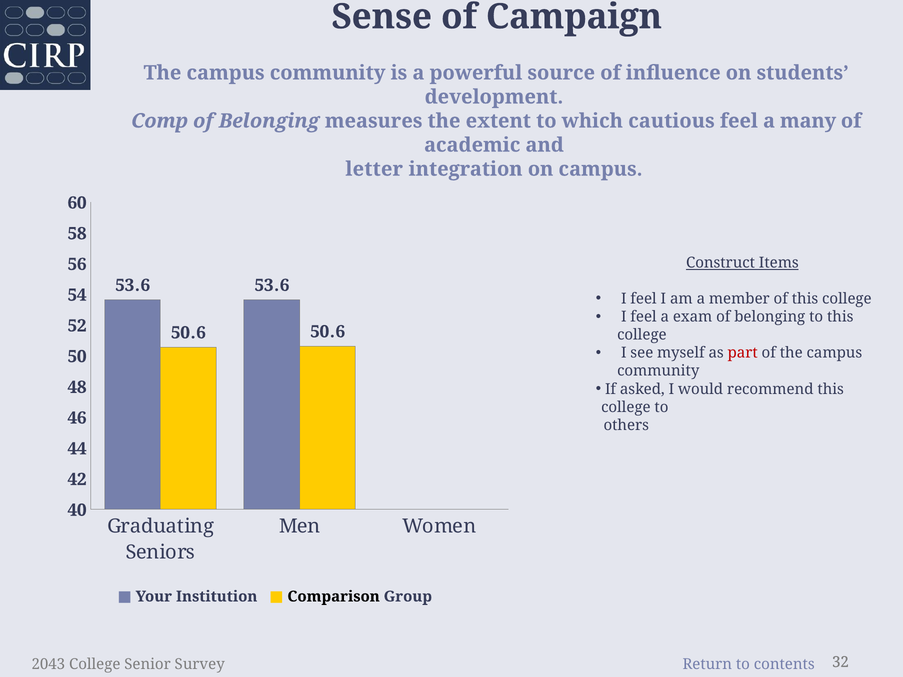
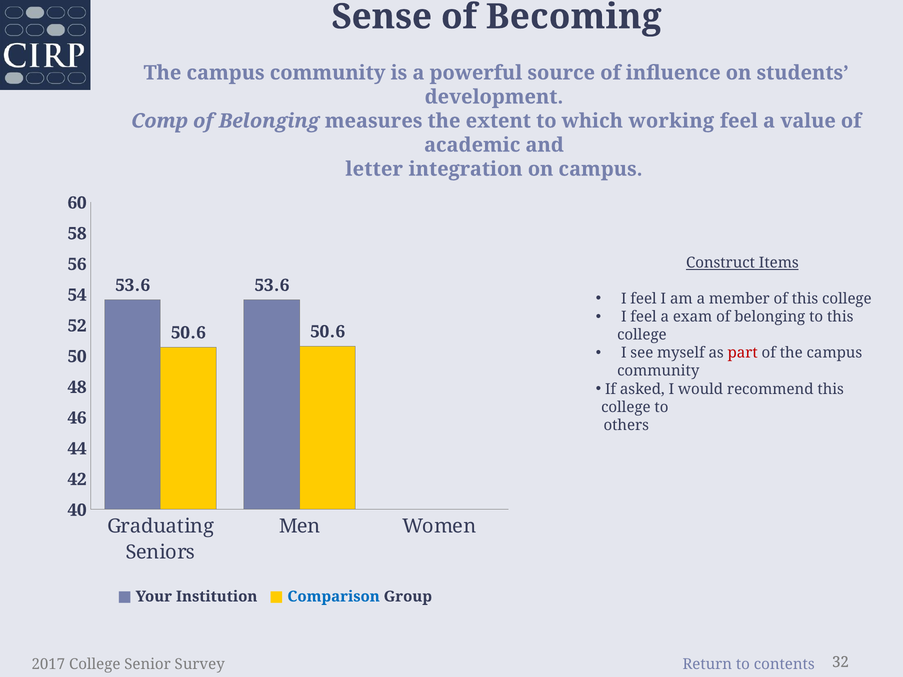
Campaign: Campaign -> Becoming
cautious: cautious -> working
many: many -> value
Comparison colour: black -> blue
2043: 2043 -> 2017
